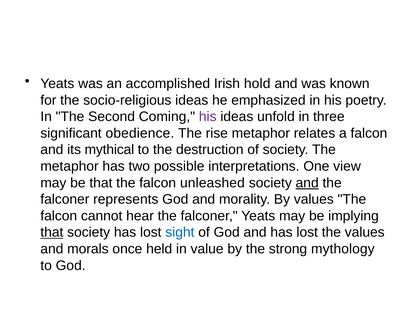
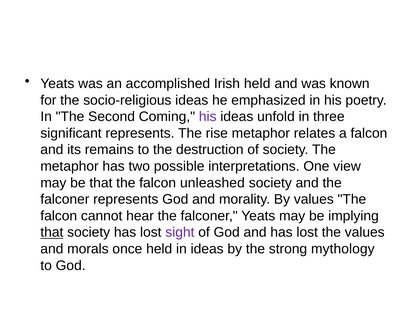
Irish hold: hold -> held
significant obedience: obedience -> represents
mythical: mythical -> remains
and at (307, 183) underline: present -> none
sight colour: blue -> purple
in value: value -> ideas
